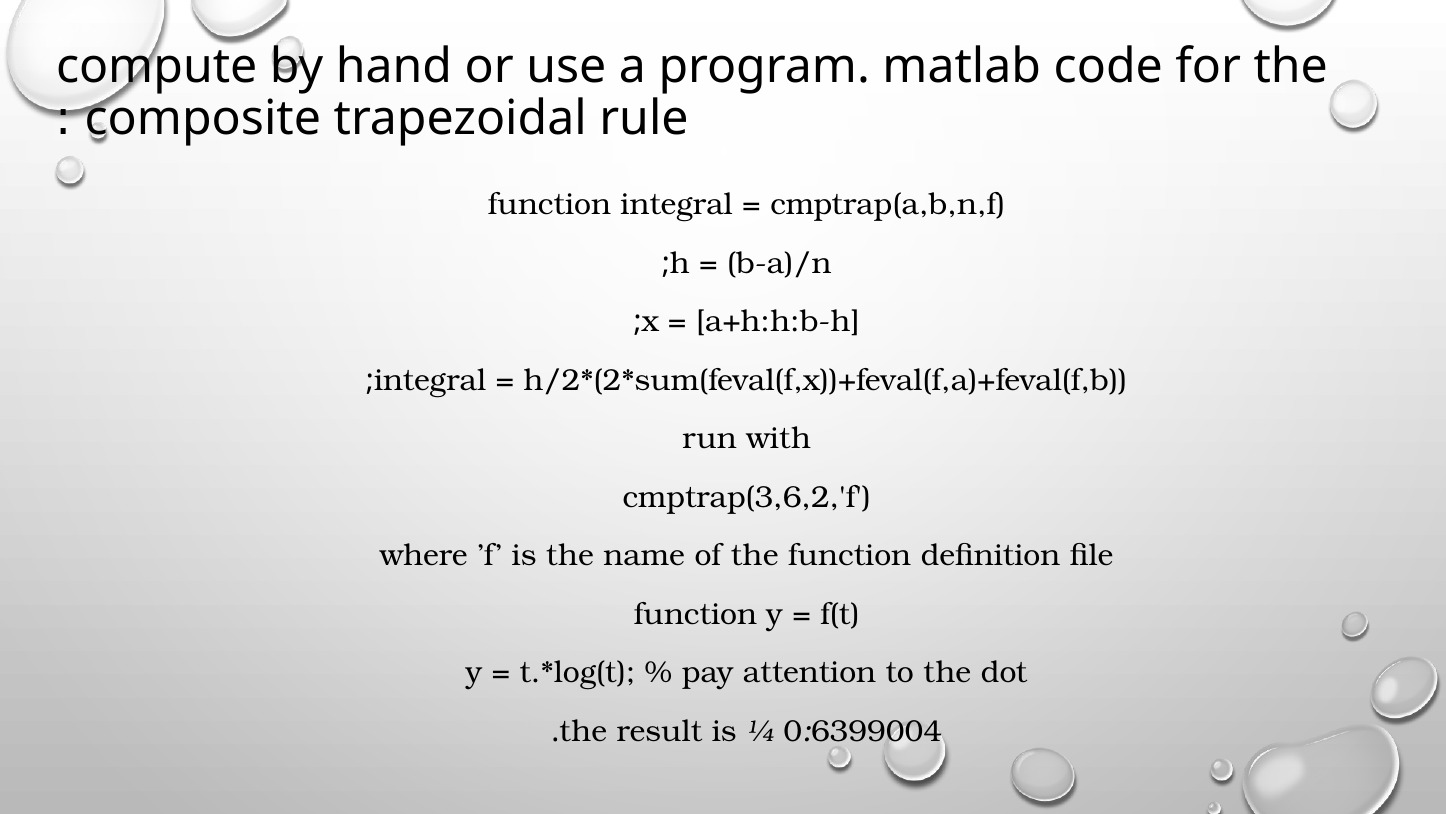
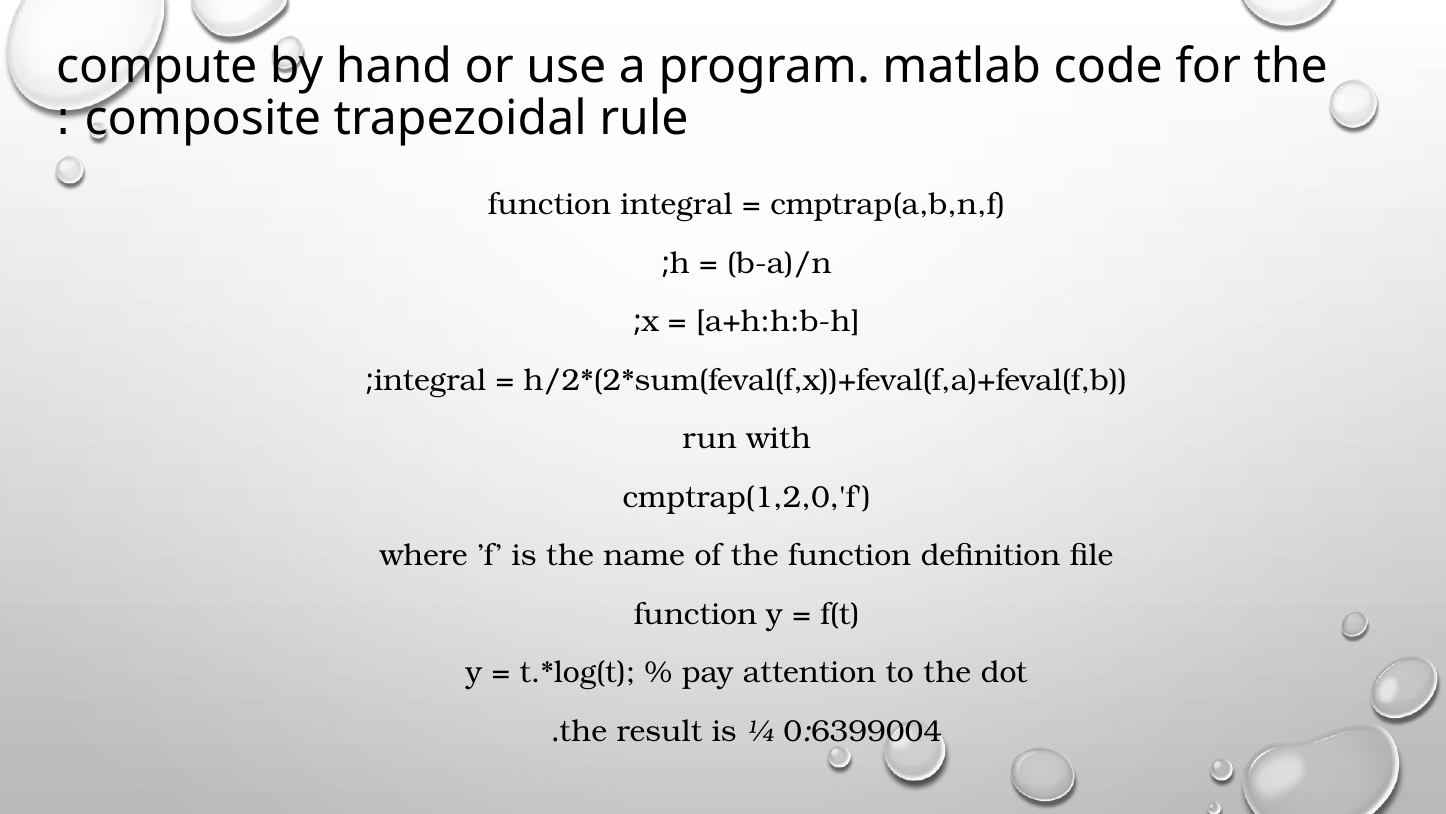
cmptrap(3,6,2,'f: cmptrap(3,6,2,'f -> cmptrap(1,2,0,'f
